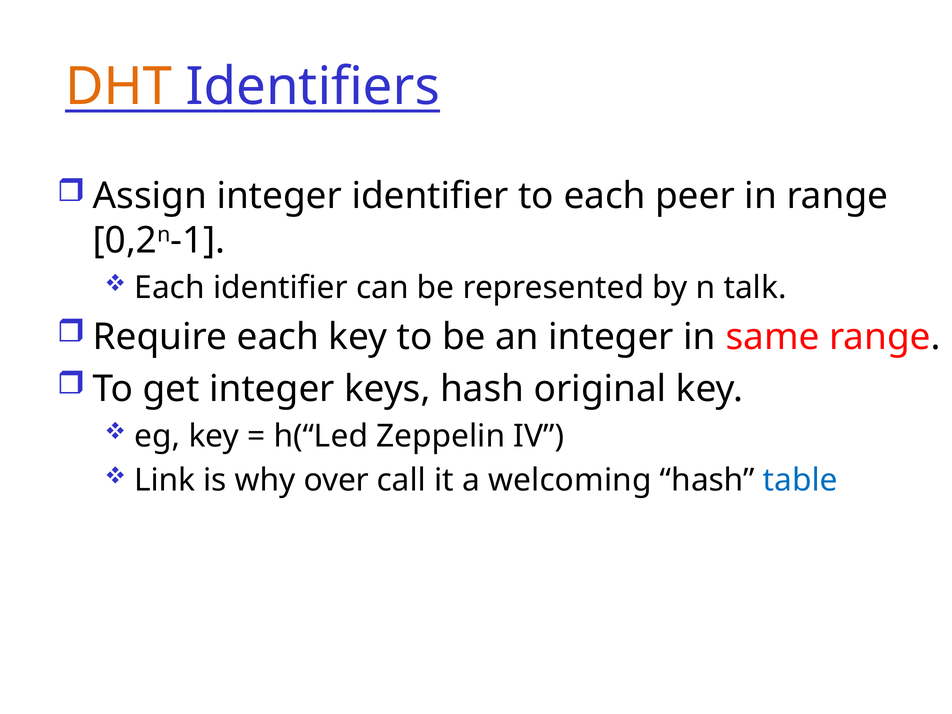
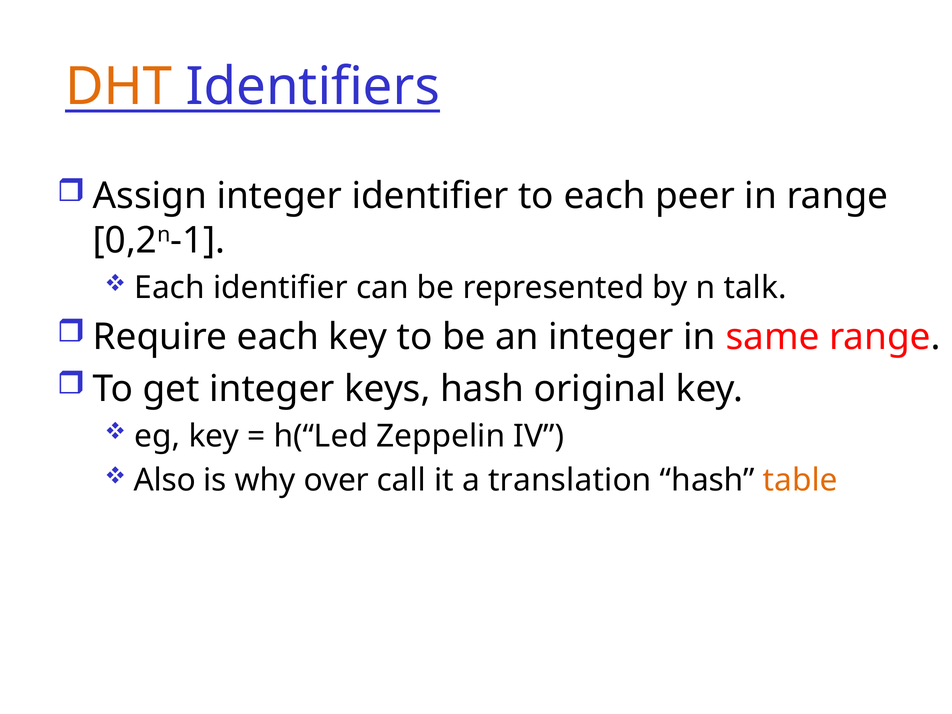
Link: Link -> Also
welcoming: welcoming -> translation
table colour: blue -> orange
